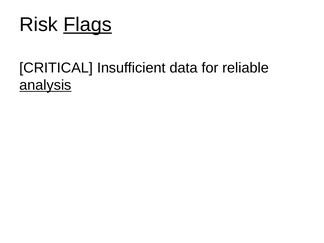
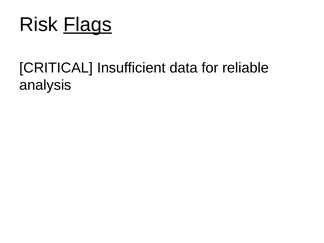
analysis underline: present -> none
